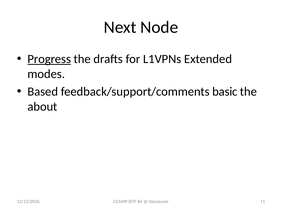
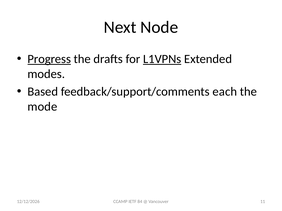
L1VPNs underline: none -> present
basic: basic -> each
about: about -> mode
